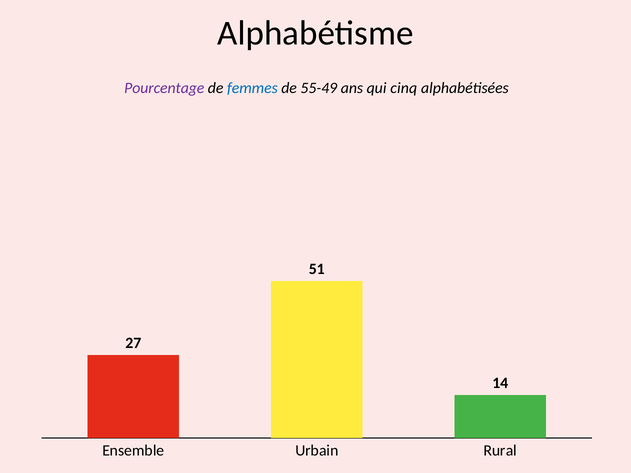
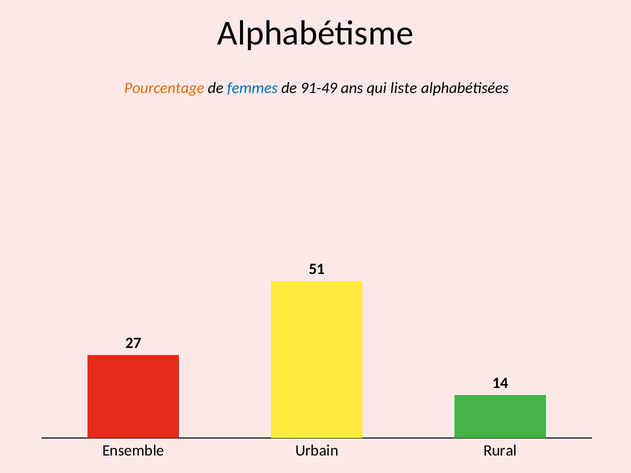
Pourcentage colour: purple -> orange
55-49: 55-49 -> 91-49
cinq: cinq -> liste
